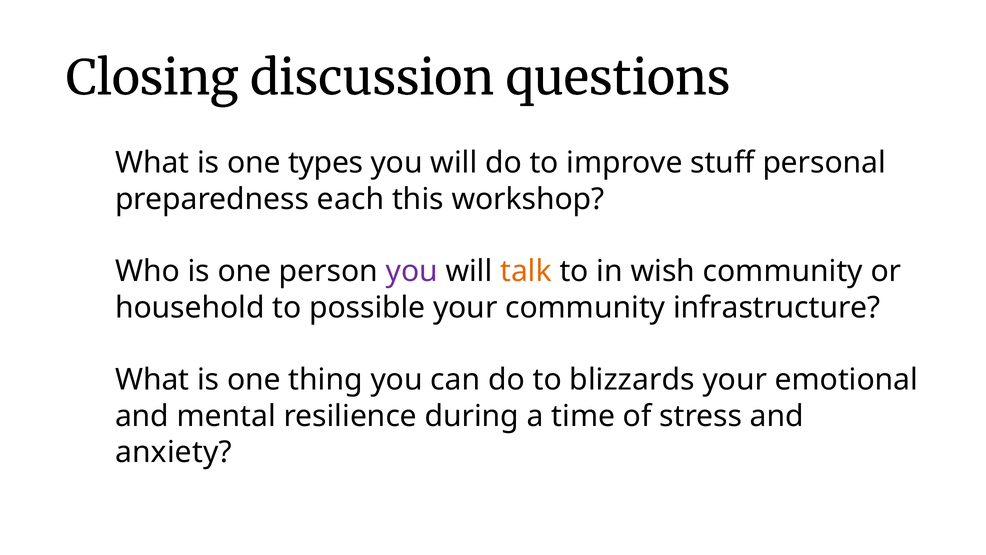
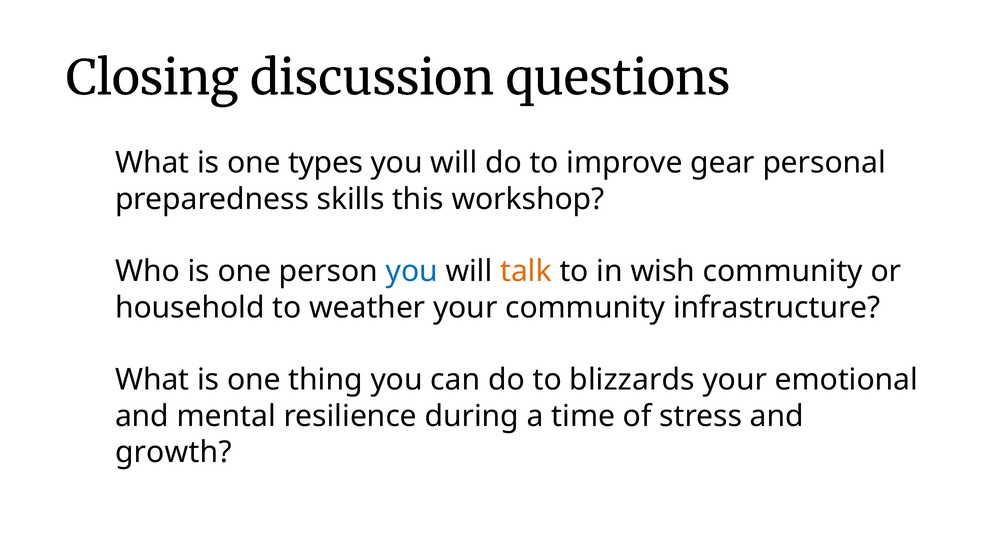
stuff: stuff -> gear
each: each -> skills
you at (412, 271) colour: purple -> blue
possible: possible -> weather
anxiety: anxiety -> growth
